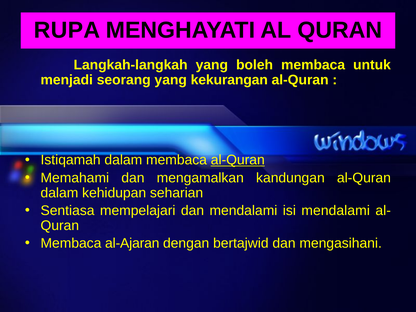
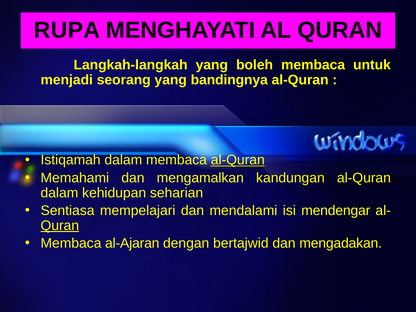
kekurangan: kekurangan -> bandingnya
isi mendalami: mendalami -> mendengar
Quran at (60, 225) underline: none -> present
mengasihani: mengasihani -> mengadakan
